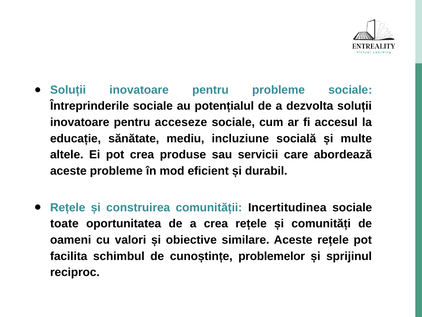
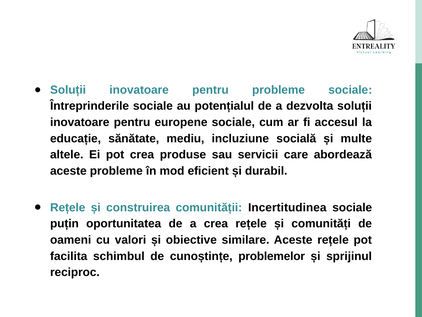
acceseze: acceseze -> europene
toate: toate -> puțin
